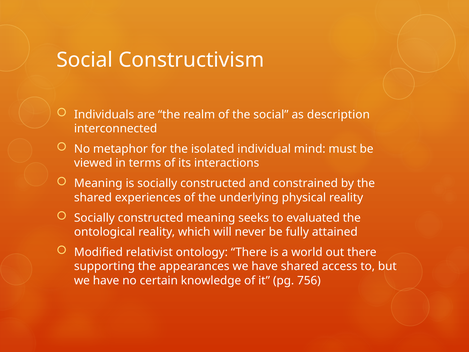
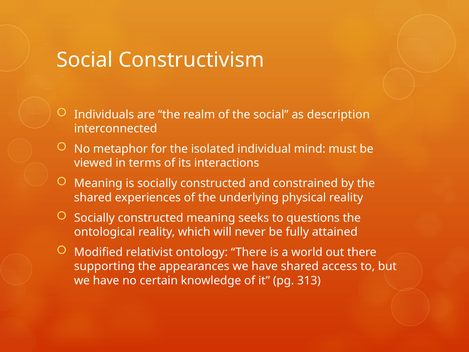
evaluated: evaluated -> questions
756: 756 -> 313
